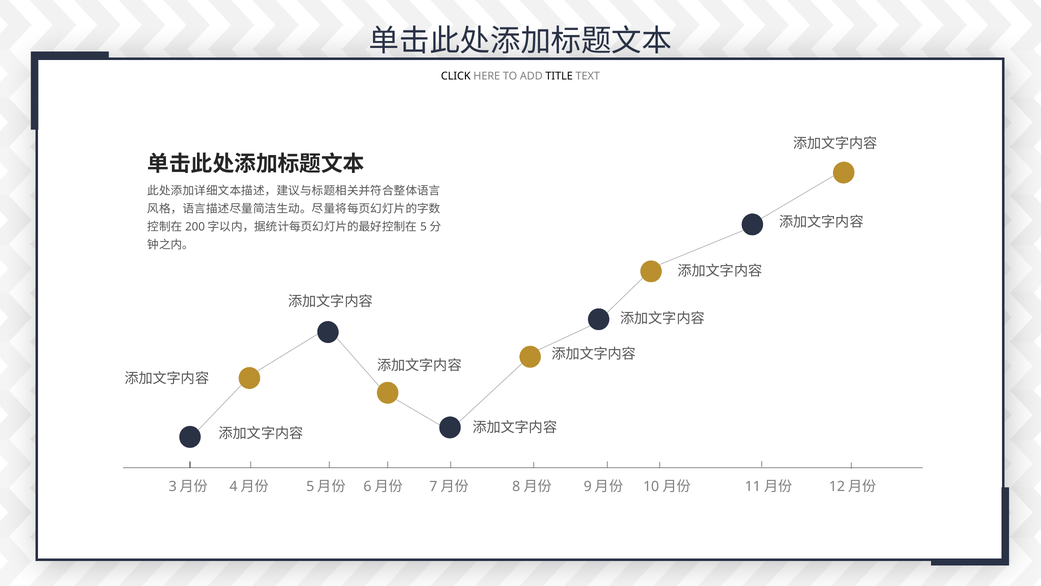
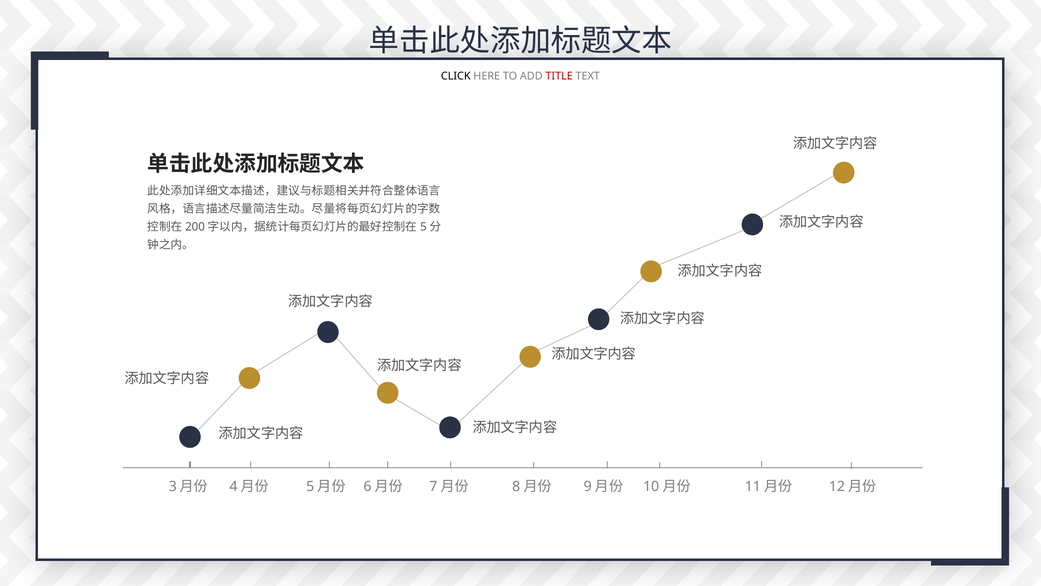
TITLE colour: black -> red
